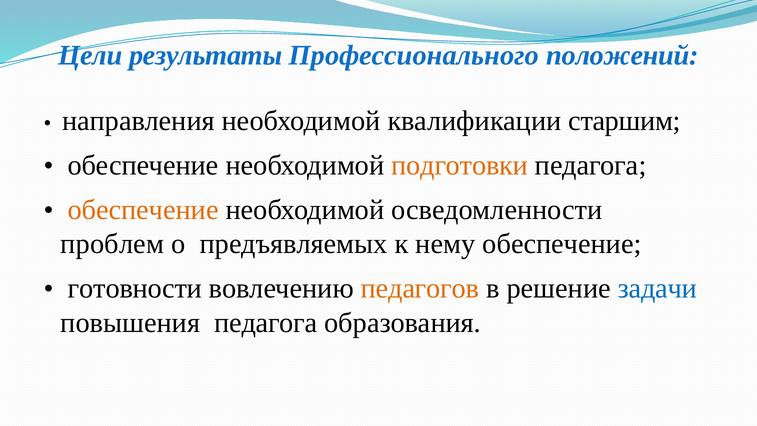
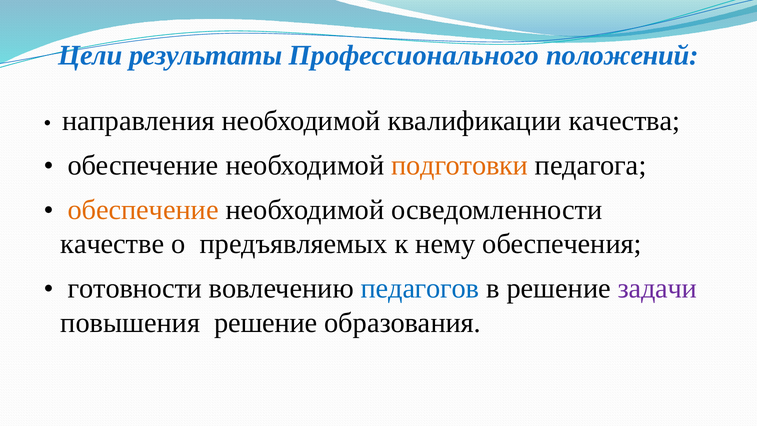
старшим: старшим -> качества
проблем: проблем -> качестве
нему обеспечение: обеспечение -> обеспечения
педагогов colour: orange -> blue
задачи colour: blue -> purple
повышения педагога: педагога -> решение
